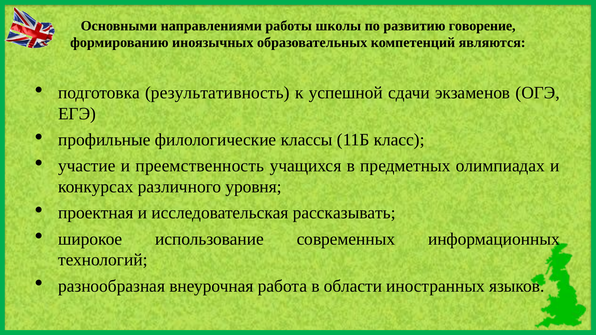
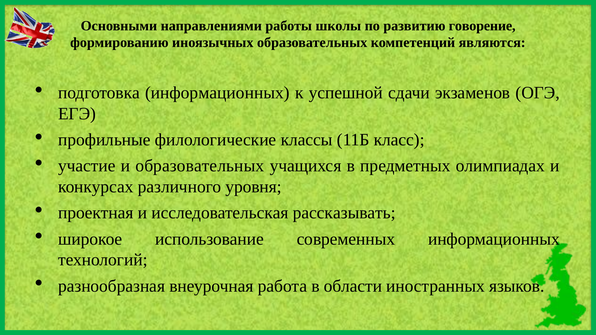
подготовка результативность: результативность -> информационных
и преемственность: преемственность -> образовательных
